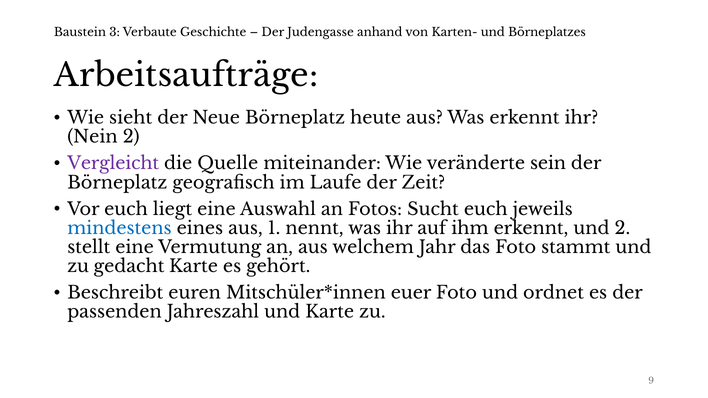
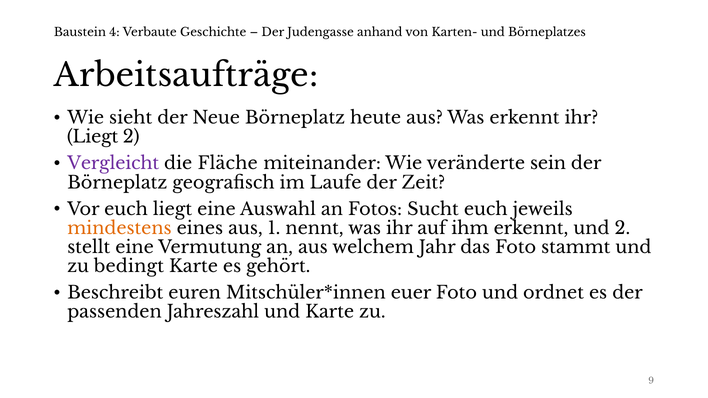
3: 3 -> 4
Nein at (92, 137): Nein -> Liegt
Quelle: Quelle -> Fläche
mindestens colour: blue -> orange
gedacht: gedacht -> bedingt
